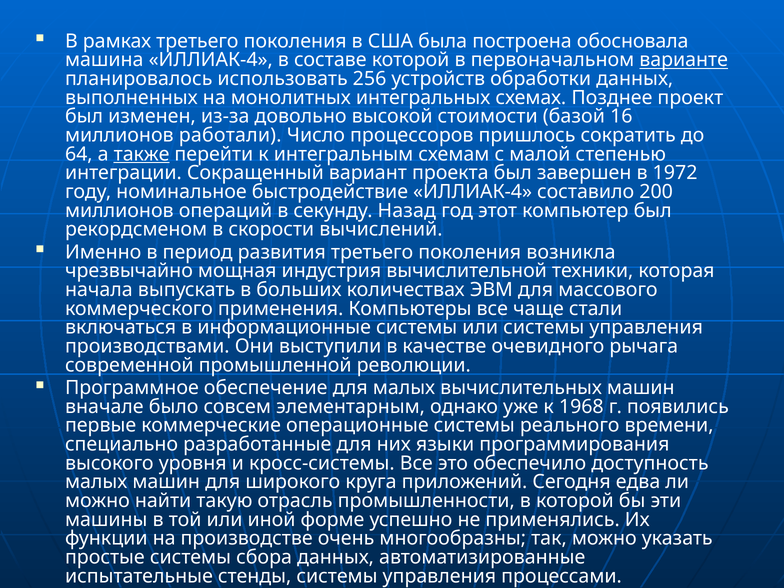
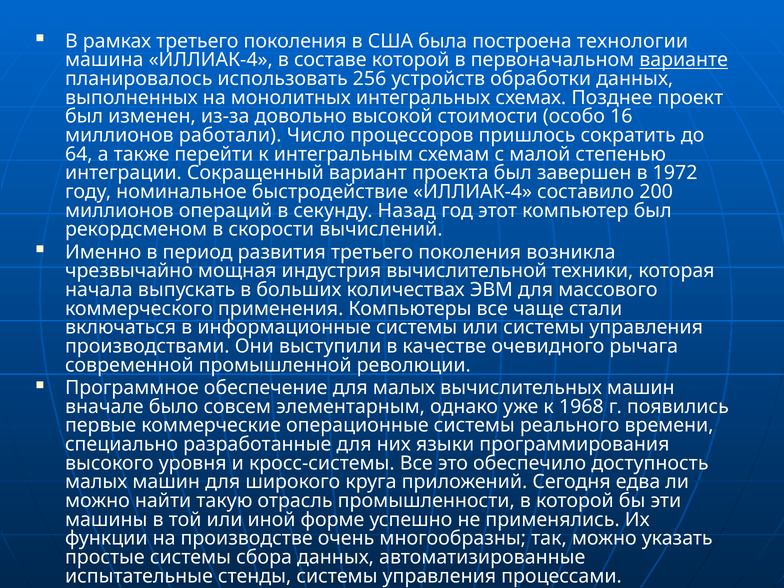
обосновала: обосновала -> технологии
базой: базой -> особо
также underline: present -> none
